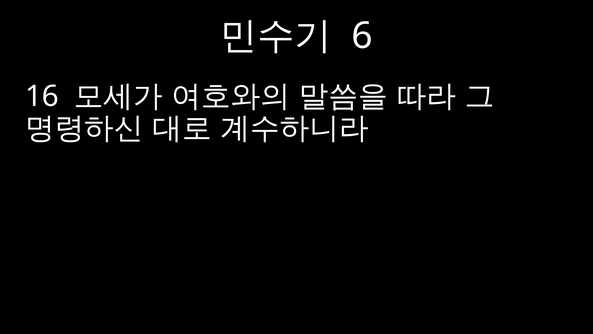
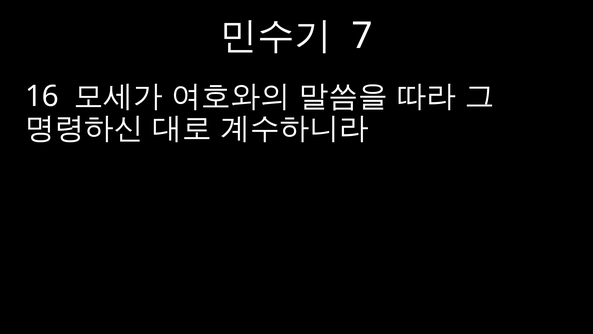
6: 6 -> 7
